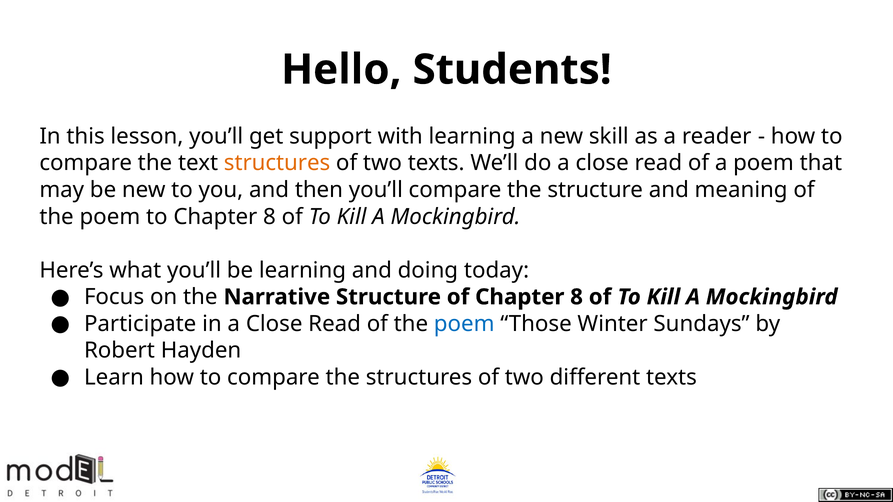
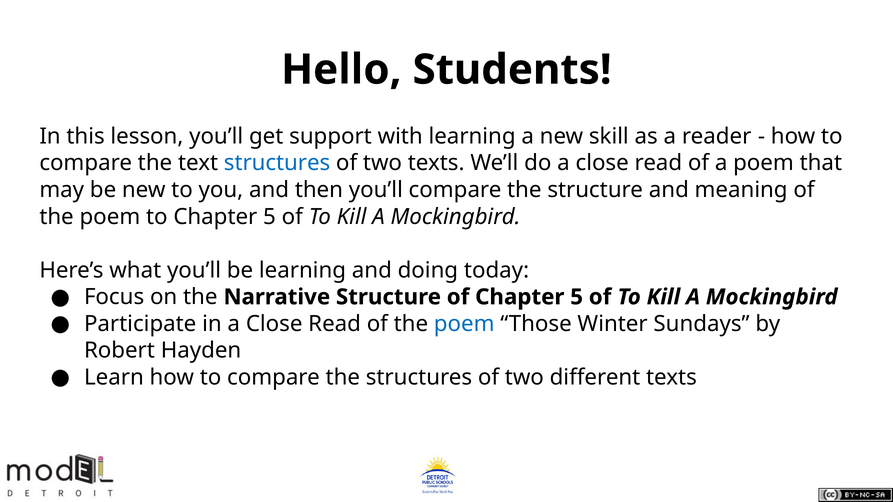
structures at (277, 163) colour: orange -> blue
to Chapter 8: 8 -> 5
of Chapter 8: 8 -> 5
